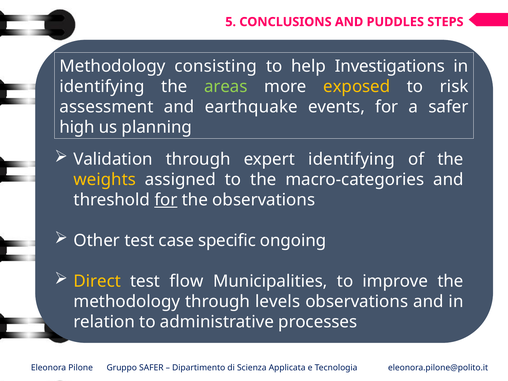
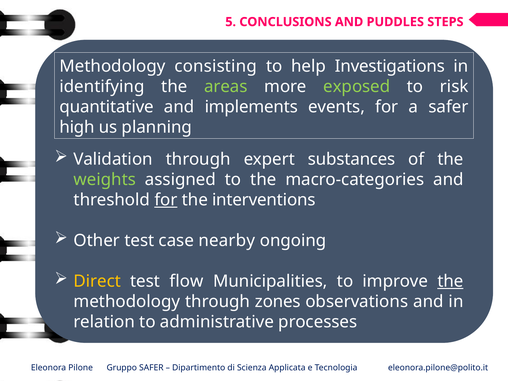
exposed colour: yellow -> light green
assessment: assessment -> quantitative
earthquake: earthquake -> implements
expert identifying: identifying -> substances
weights colour: yellow -> light green
the observations: observations -> interventions
specific: specific -> nearby
the at (450, 281) underline: none -> present
levels: levels -> zones
